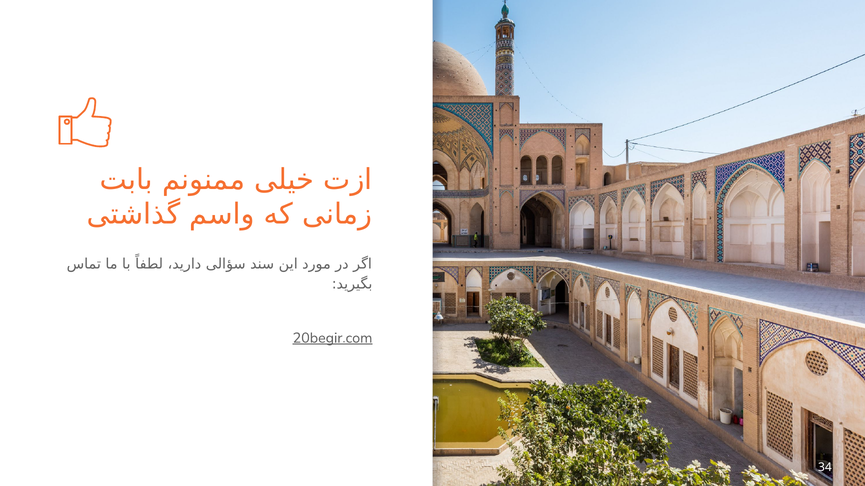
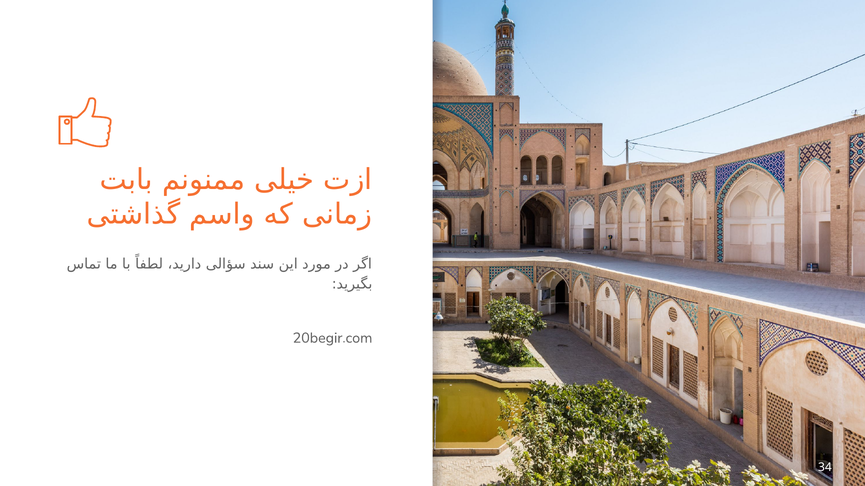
20begir.com underline: present -> none
